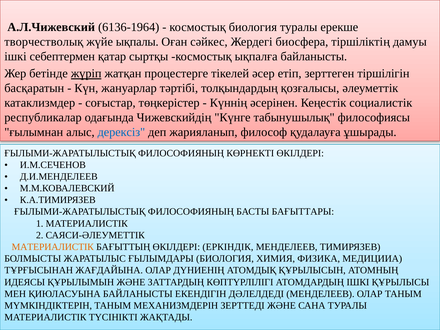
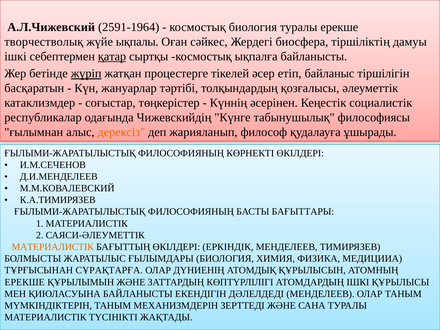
6136-1964: 6136-1964 -> 2591-1964
қатар underline: none -> present
зерттеген: зерттеген -> байланыс
дерексіз colour: blue -> orange
ЖАҒДАЙЫНА: ЖАҒДАЙЫНА -> СҰРАҚТАРҒА
ИДЕЯСЫ at (25, 282): ИДЕЯСЫ -> ЕРЕКШЕ
